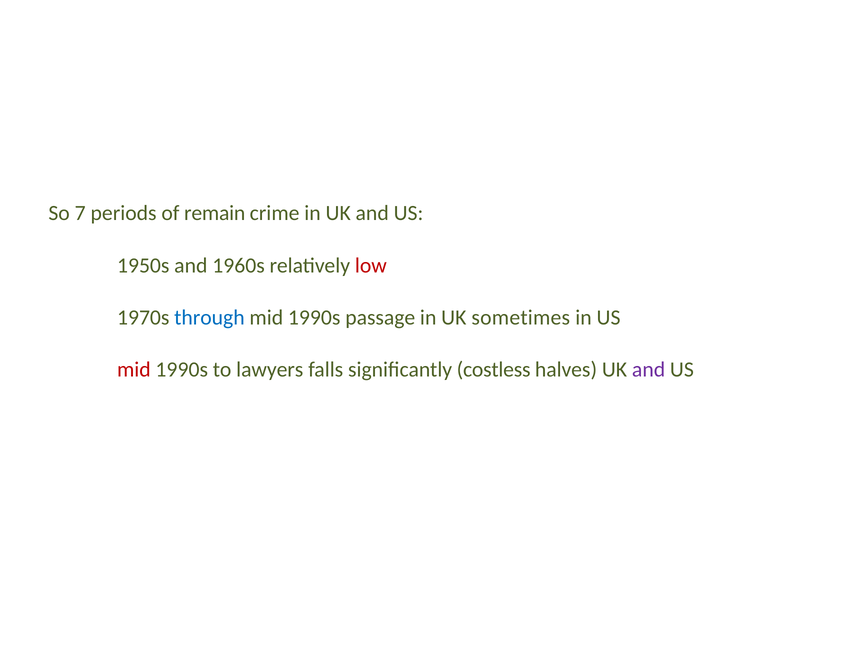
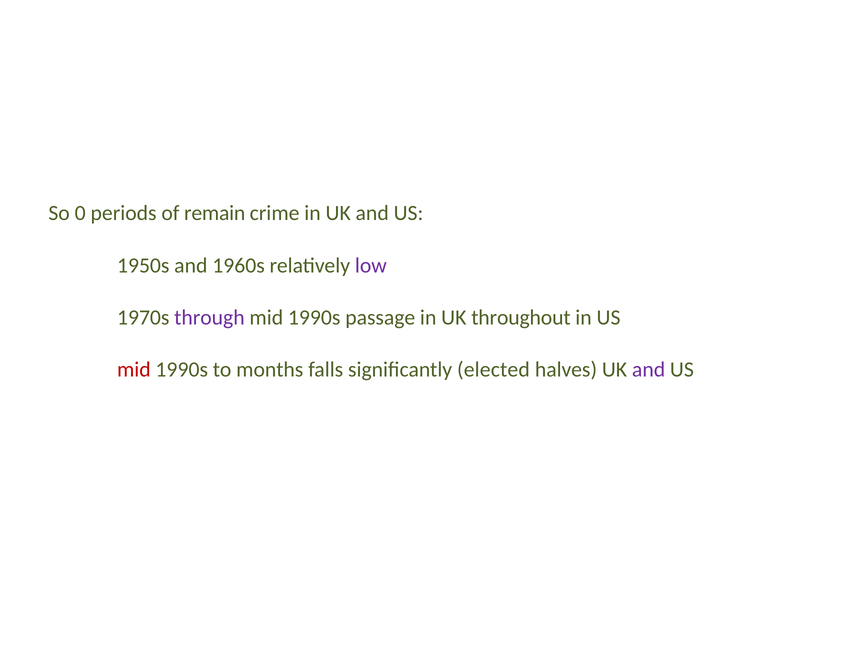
7: 7 -> 0
low colour: red -> purple
through colour: blue -> purple
sometimes: sometimes -> throughout
lawyers: lawyers -> months
costless: costless -> elected
